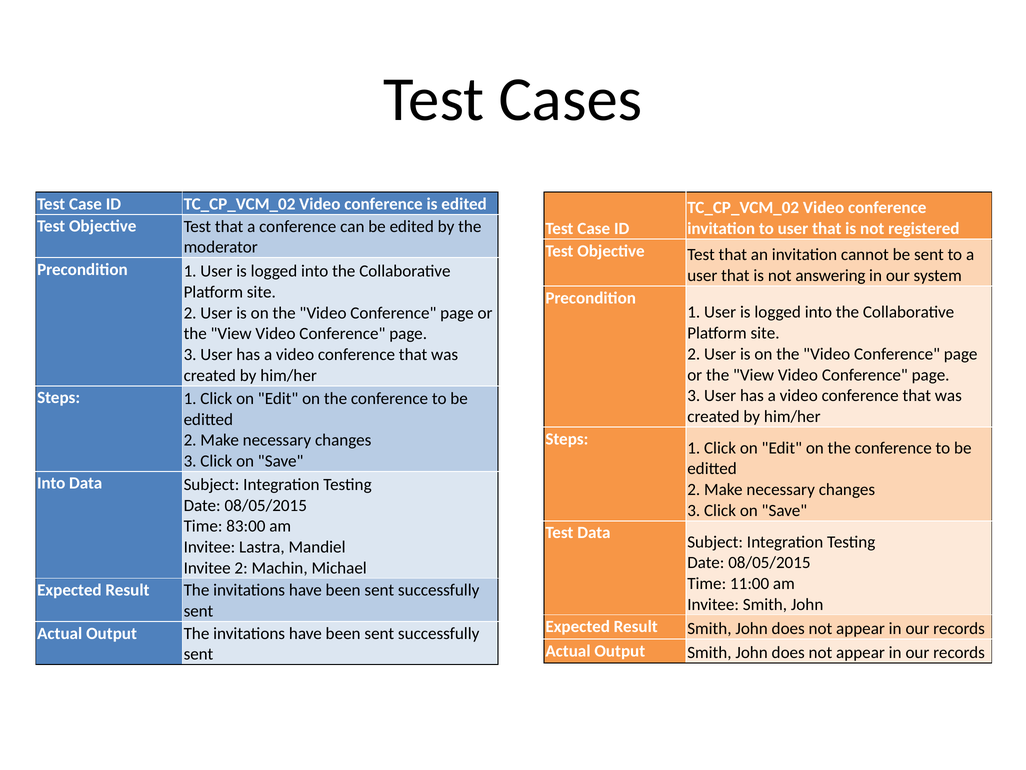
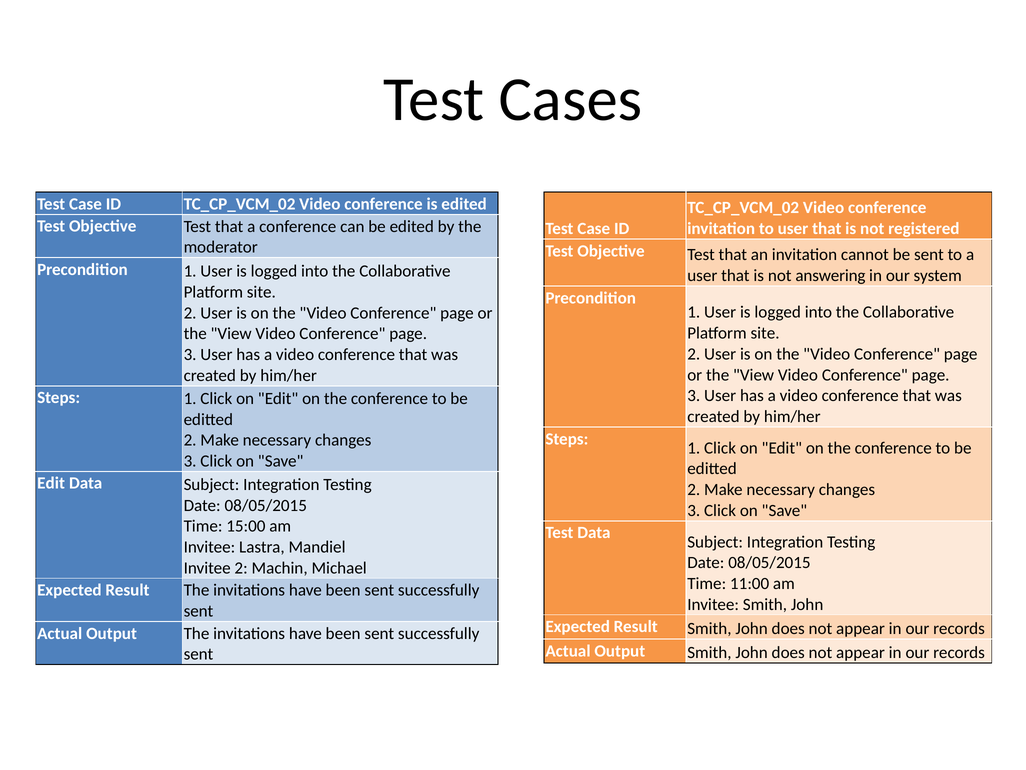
Into at (51, 483): Into -> Edit
83:00: 83:00 -> 15:00
